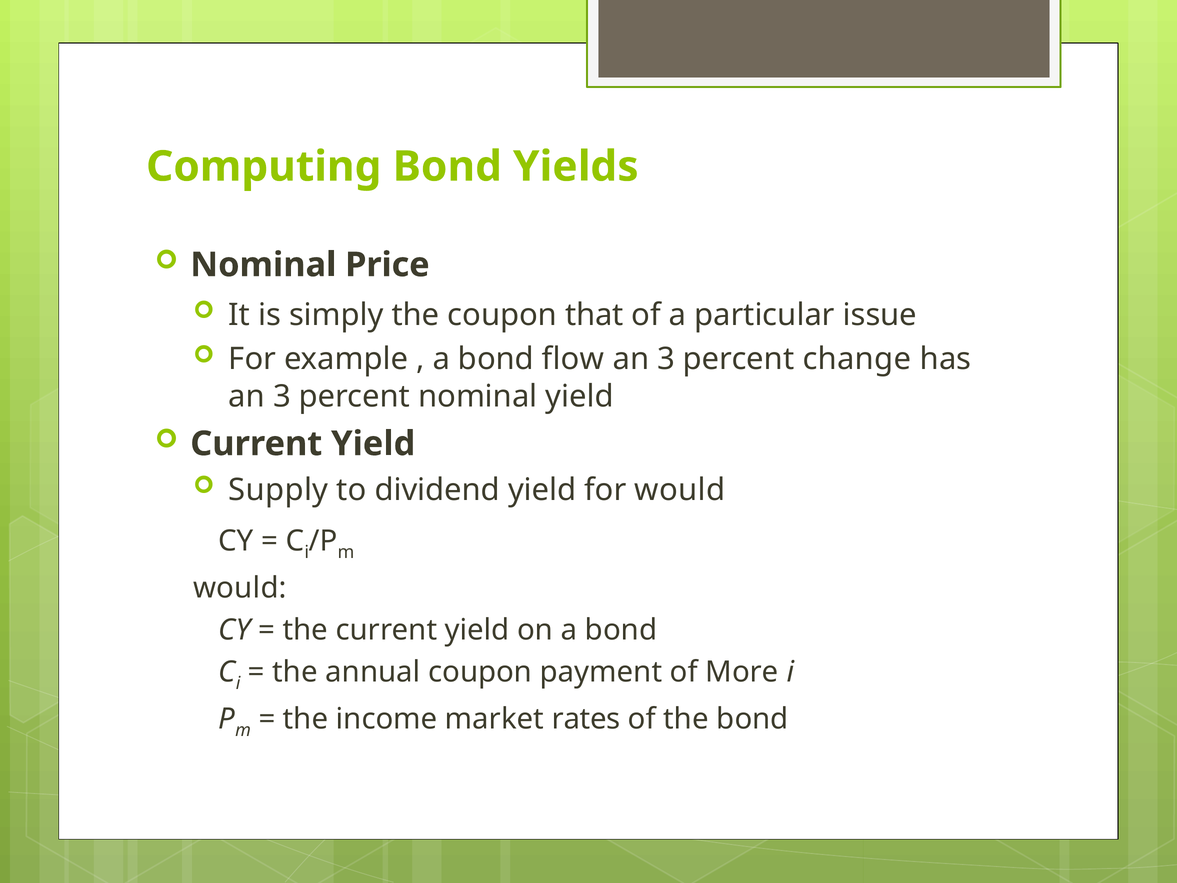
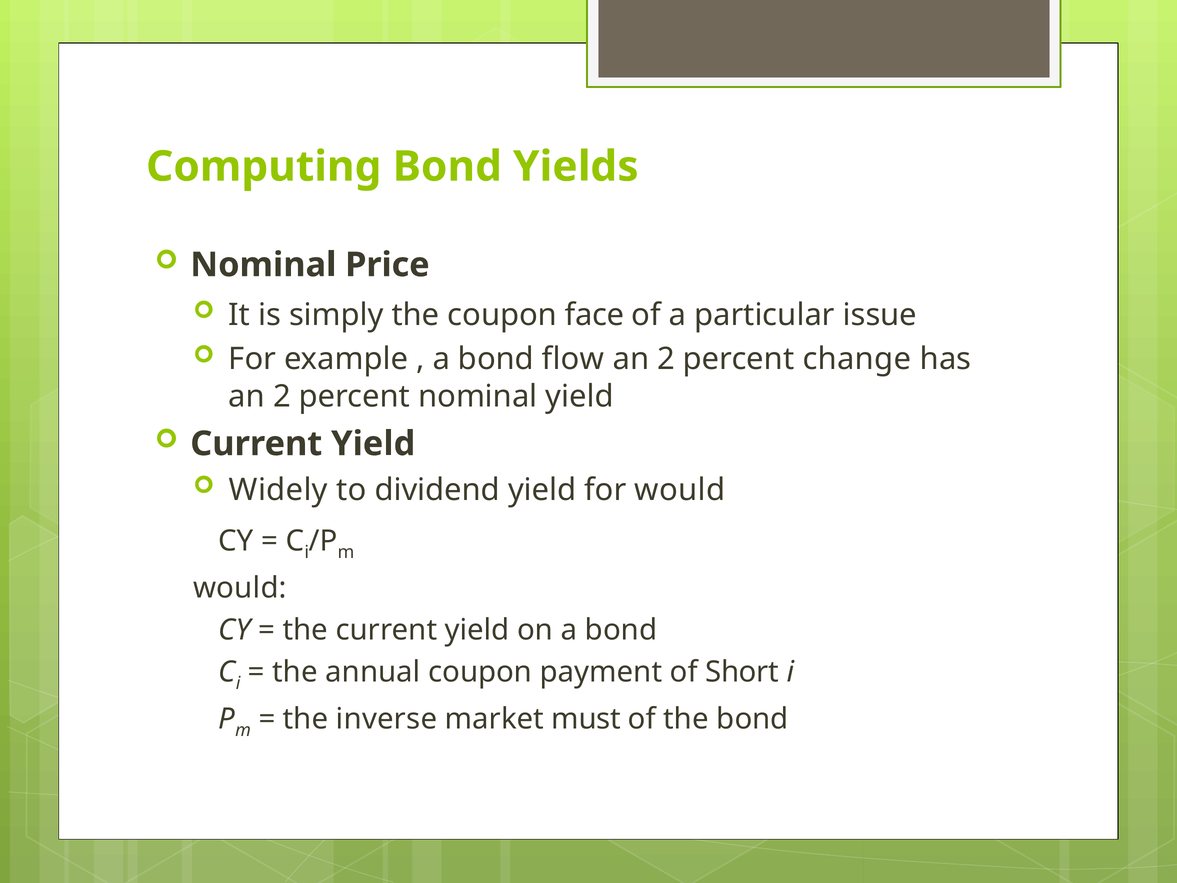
that: that -> face
3 at (666, 359): 3 -> 2
3 at (282, 396): 3 -> 2
Supply: Supply -> Widely
More: More -> Short
income: income -> inverse
rates: rates -> must
